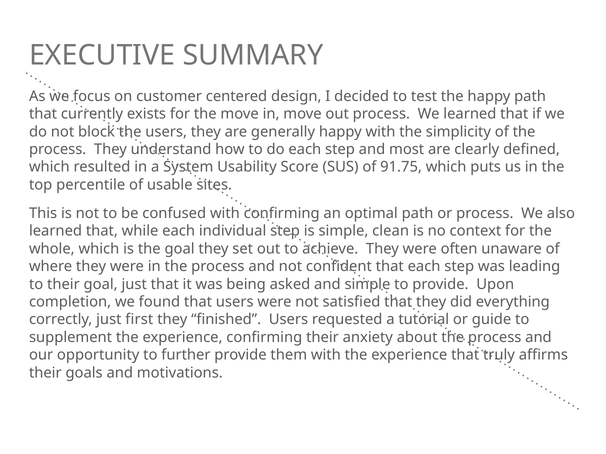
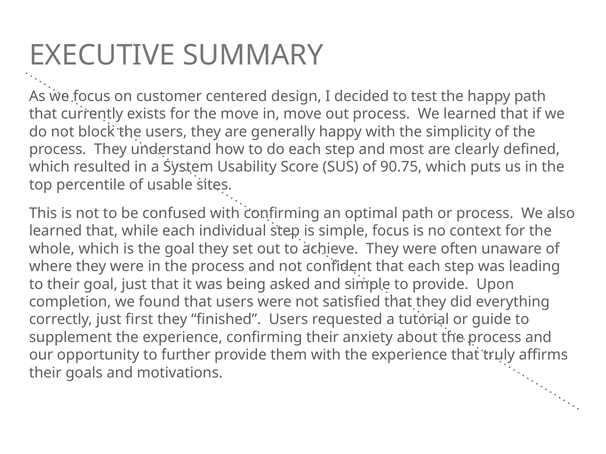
91.75: 91.75 -> 90.75
simple clean: clean -> focus
